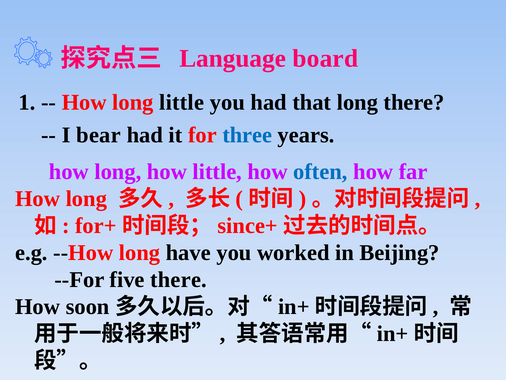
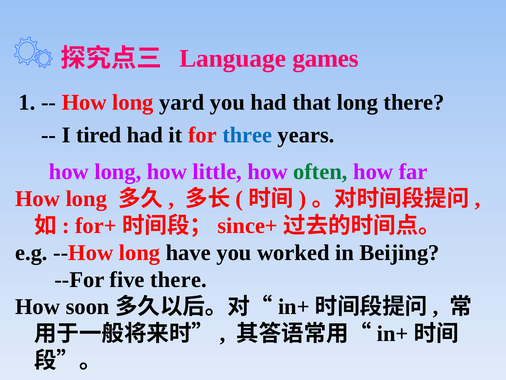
board: board -> games
long little: little -> yard
bear: bear -> tired
often colour: blue -> green
